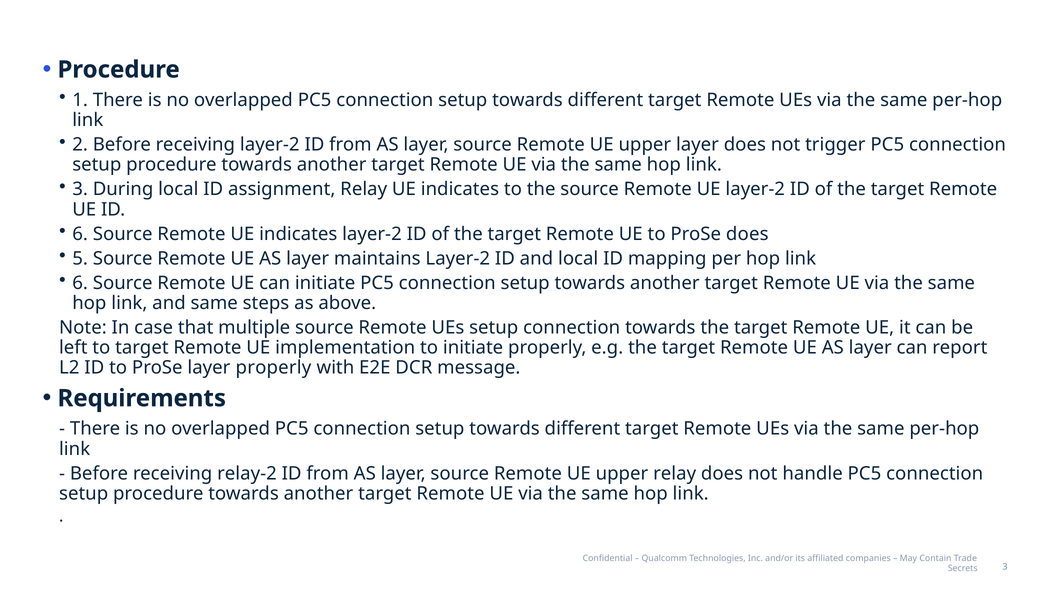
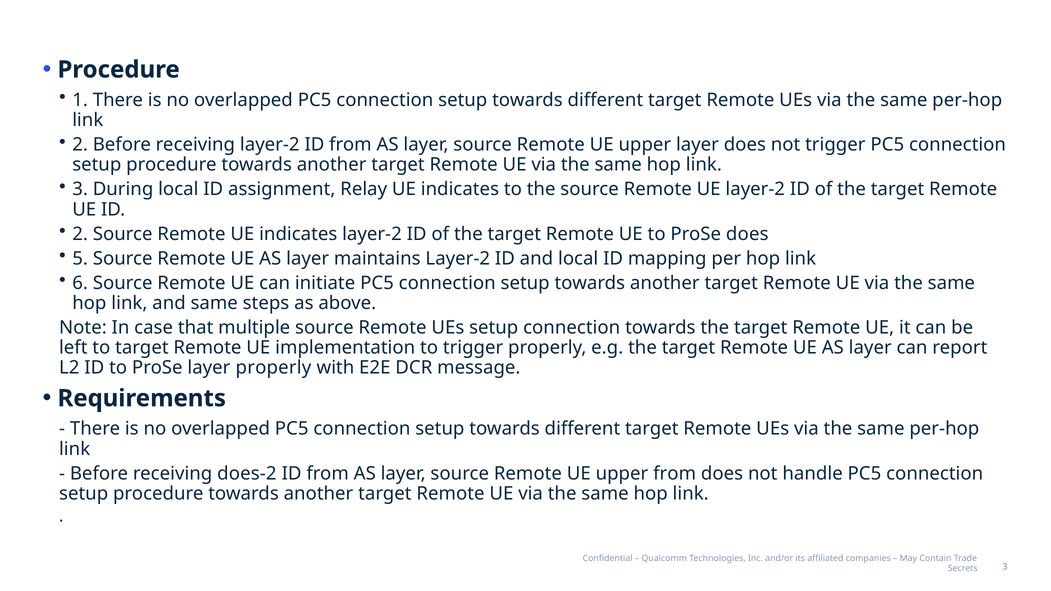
6 at (80, 234): 6 -> 2
to initiate: initiate -> trigger
relay-2: relay-2 -> does-2
upper relay: relay -> from
